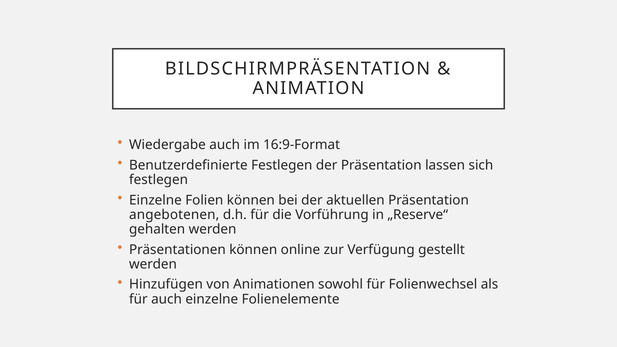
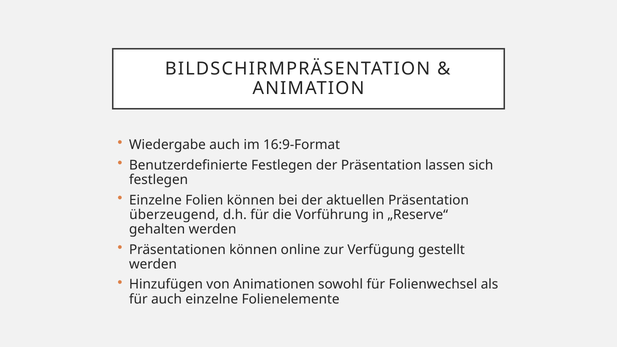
angebotenen: angebotenen -> überzeugend
